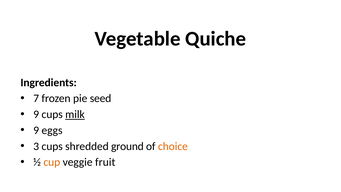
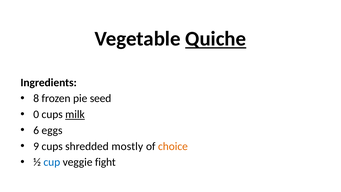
Quiche underline: none -> present
7: 7 -> 8
9 at (36, 114): 9 -> 0
9 at (36, 130): 9 -> 6
3: 3 -> 9
ground: ground -> mostly
cup colour: orange -> blue
fruit: fruit -> fight
